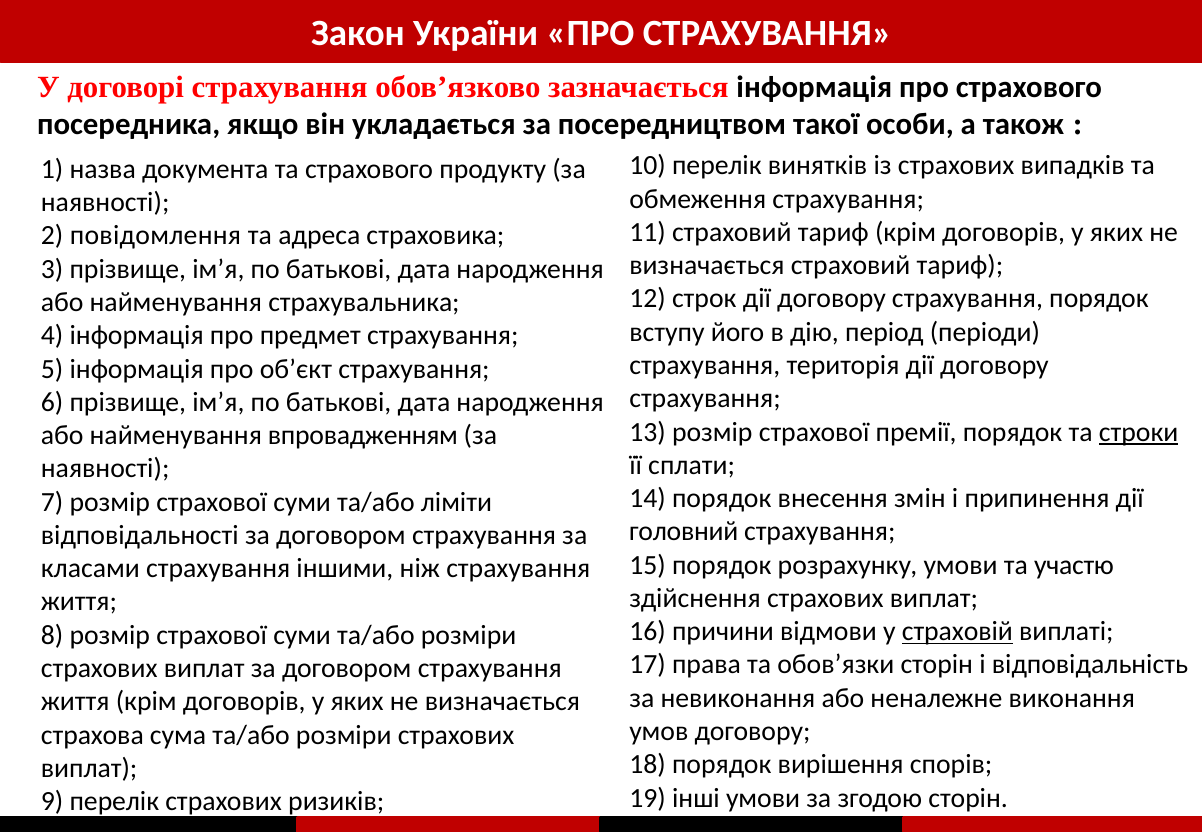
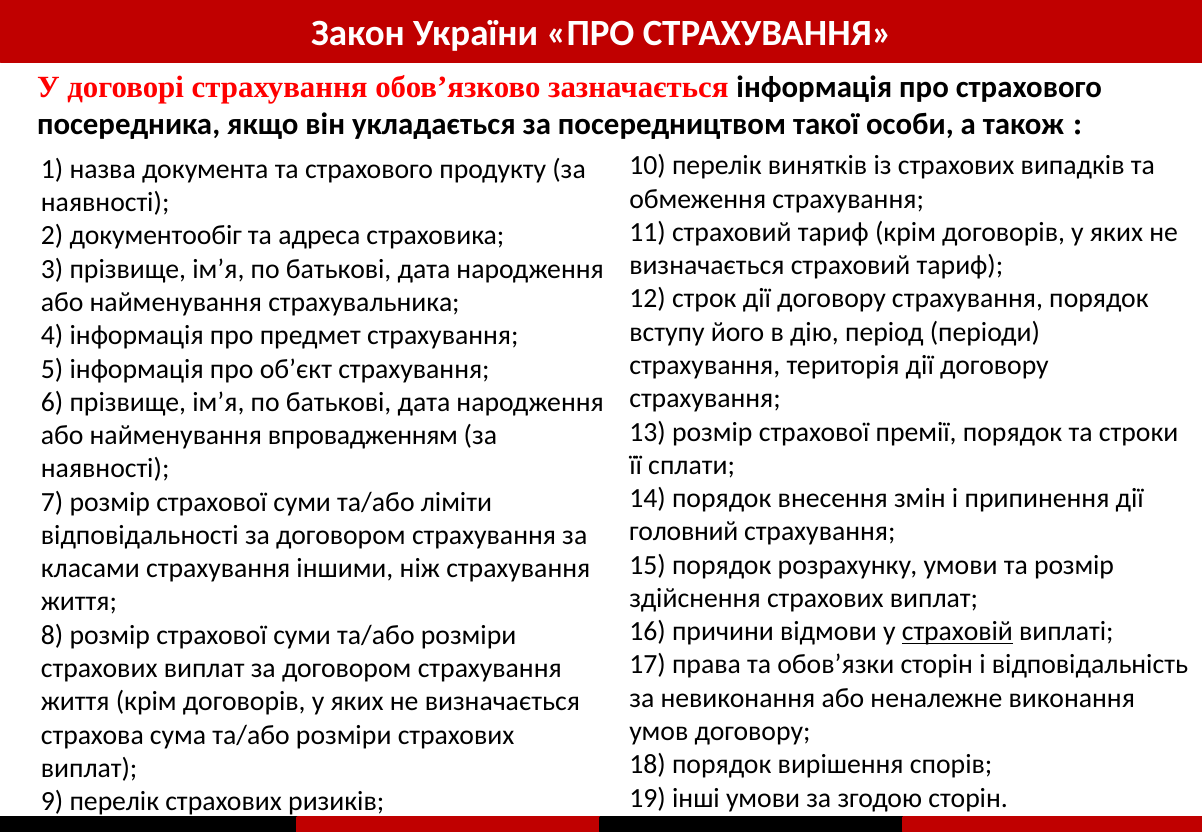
повідомлення: повідомлення -> документообіг
строки underline: present -> none
та участю: участю -> розмір
